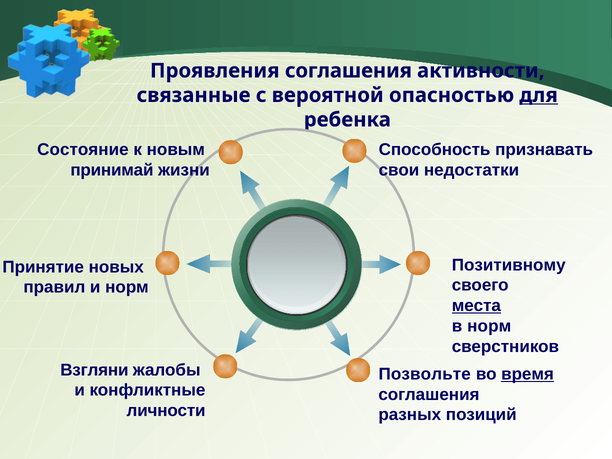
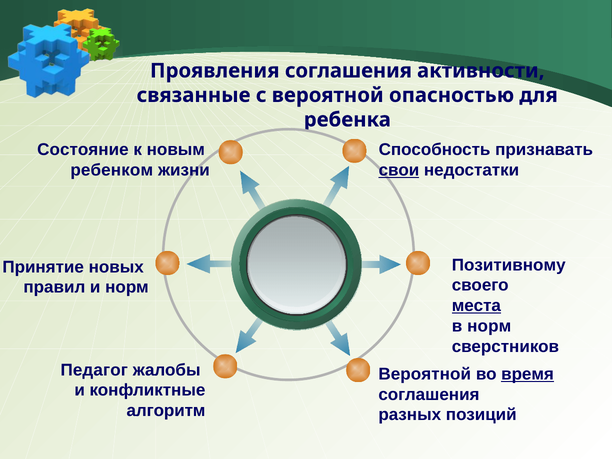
для underline: present -> none
принимай: принимай -> ребенком
свои underline: none -> present
Взгляни: Взгляни -> Педагог
Позвольте at (425, 374): Позвольте -> Вероятной
личности: личности -> алгоритм
